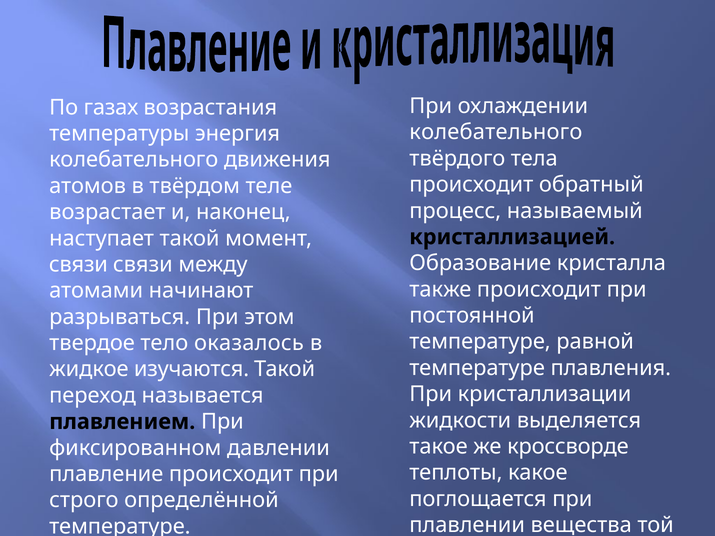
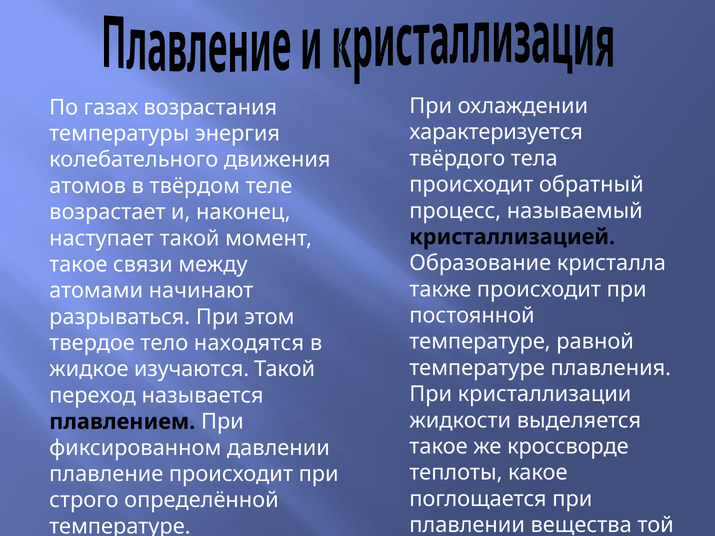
колебательного at (496, 132): колебательного -> характеризуется
связи at (78, 265): связи -> такое
оказалось: оказалось -> находятся
